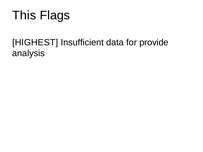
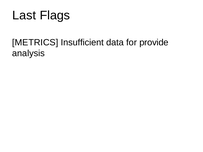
This: This -> Last
HIGHEST: HIGHEST -> METRICS
